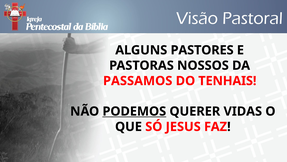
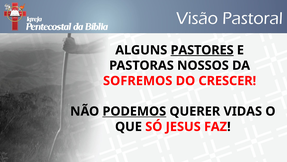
PASTORES underline: none -> present
PASSAMOS: PASSAMOS -> SOFREMOS
TENHAIS: TENHAIS -> CRESCER
